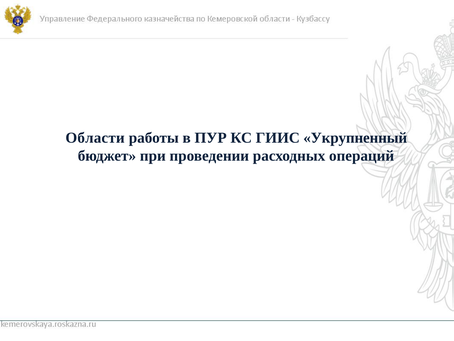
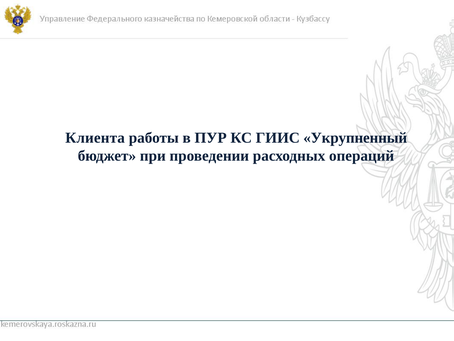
Области at (95, 138): Области -> Клиента
